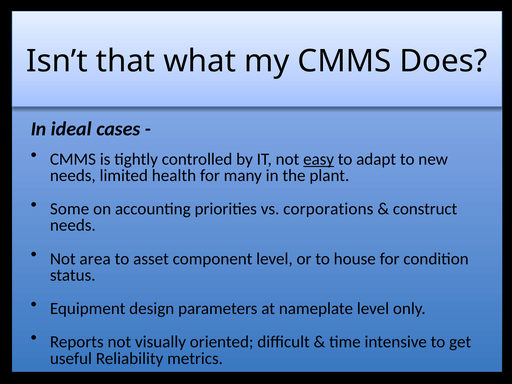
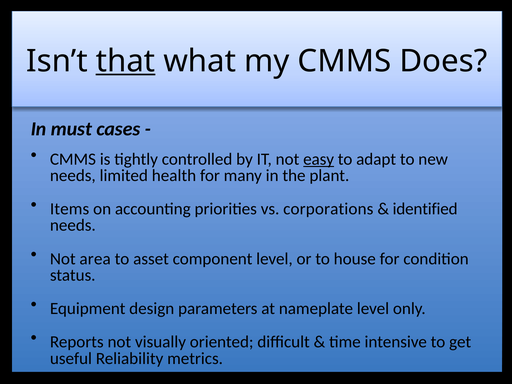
that underline: none -> present
ideal: ideal -> must
Some: Some -> Items
construct: construct -> identified
